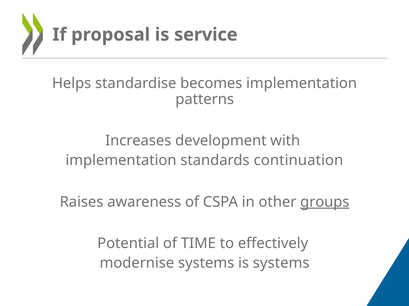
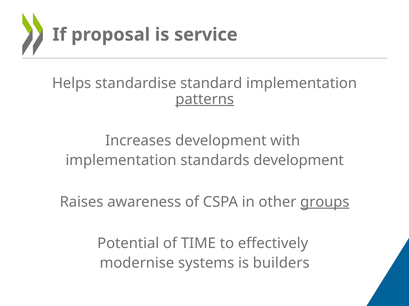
becomes: becomes -> standard
patterns underline: none -> present
standards continuation: continuation -> development
is systems: systems -> builders
